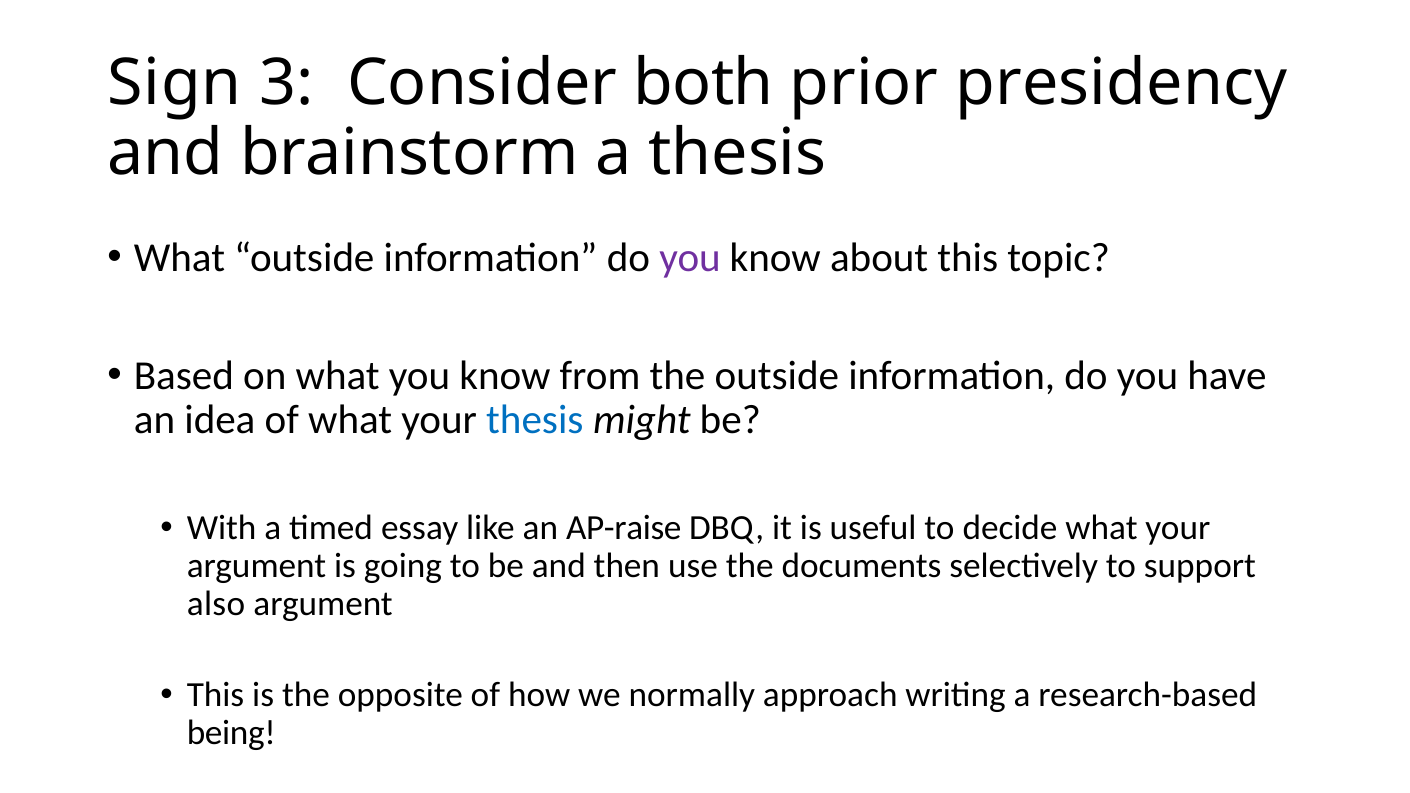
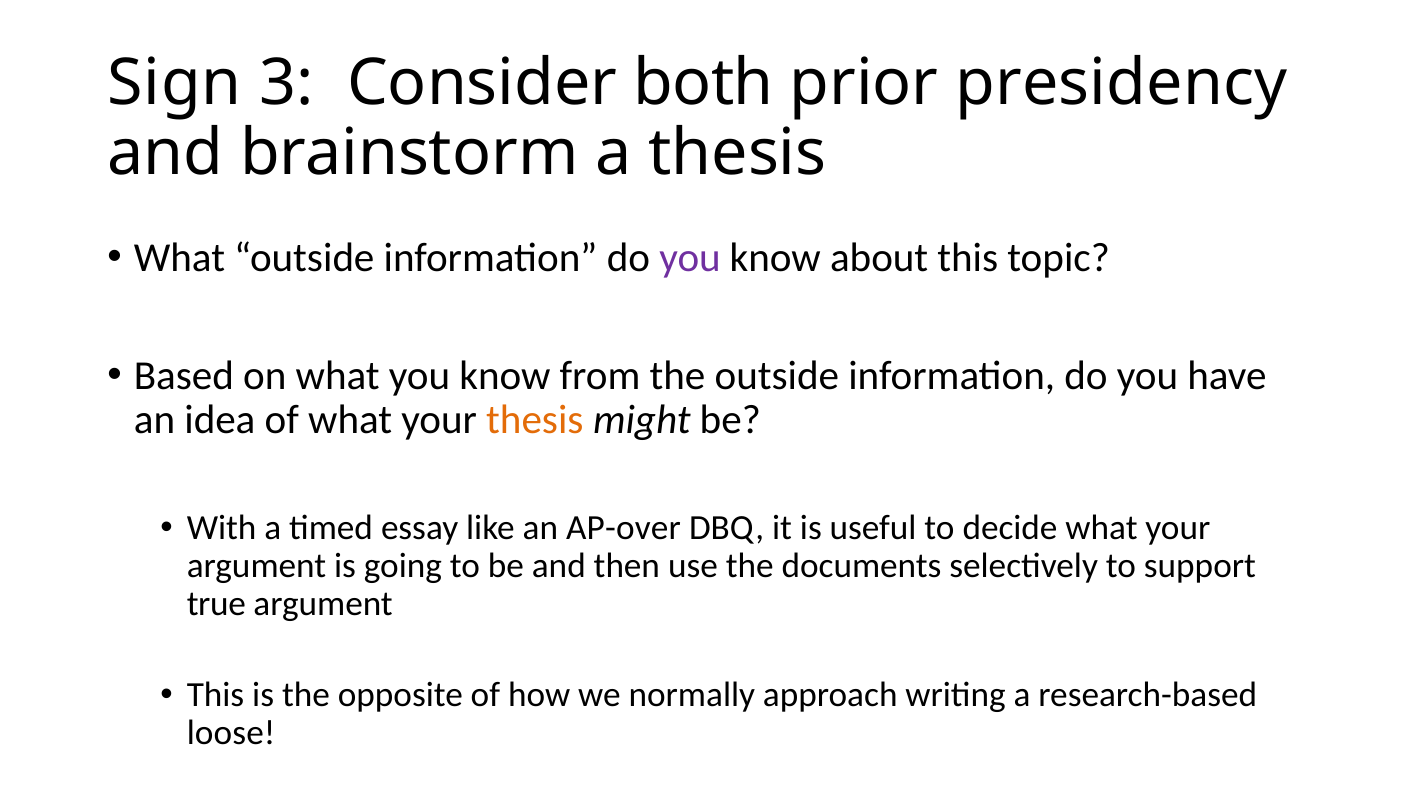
thesis at (535, 420) colour: blue -> orange
AP-raise: AP-raise -> AP-over
also: also -> true
being: being -> loose
